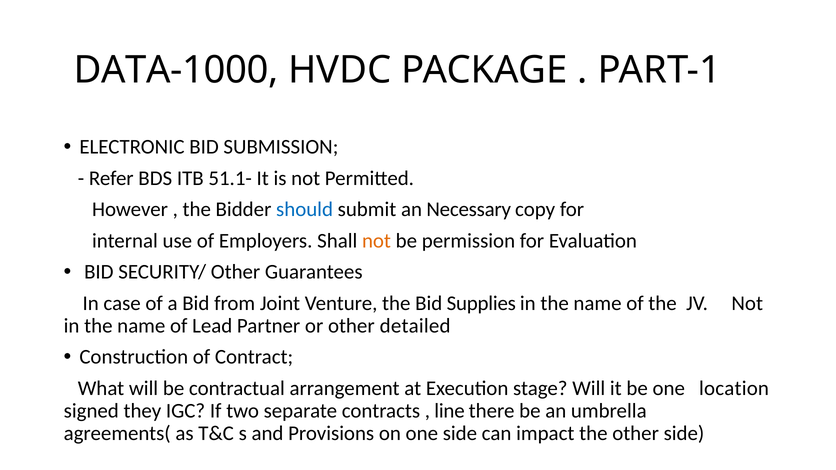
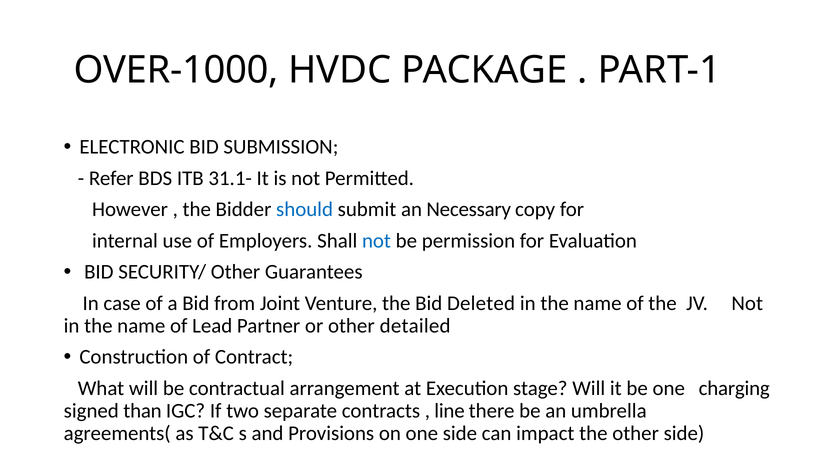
DATA-1000: DATA-1000 -> OVER-1000
51.1-: 51.1- -> 31.1-
not at (376, 241) colour: orange -> blue
Supplies: Supplies -> Deleted
location: location -> charging
they: they -> than
